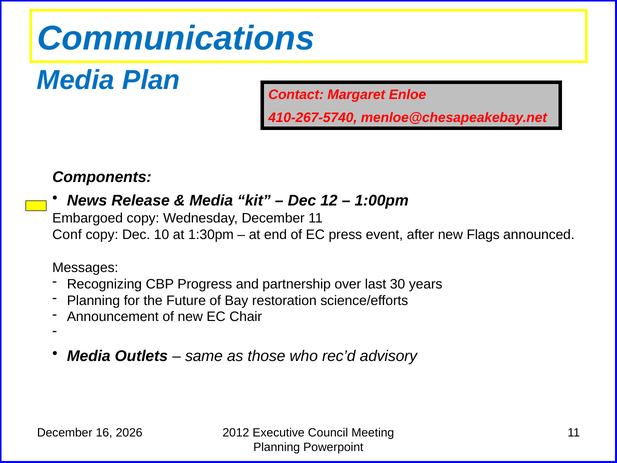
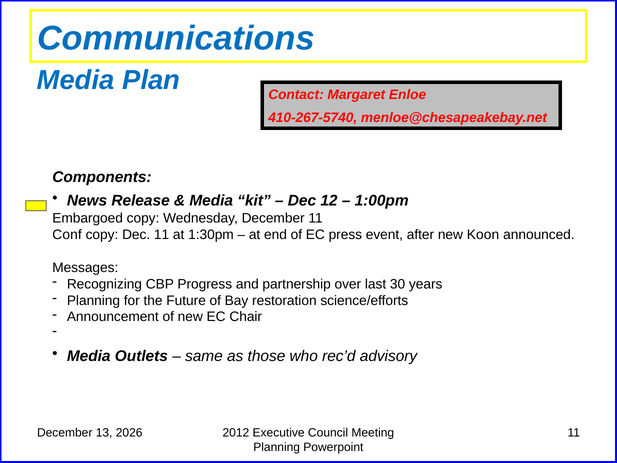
Dec 10: 10 -> 11
Flags: Flags -> Koon
16: 16 -> 13
